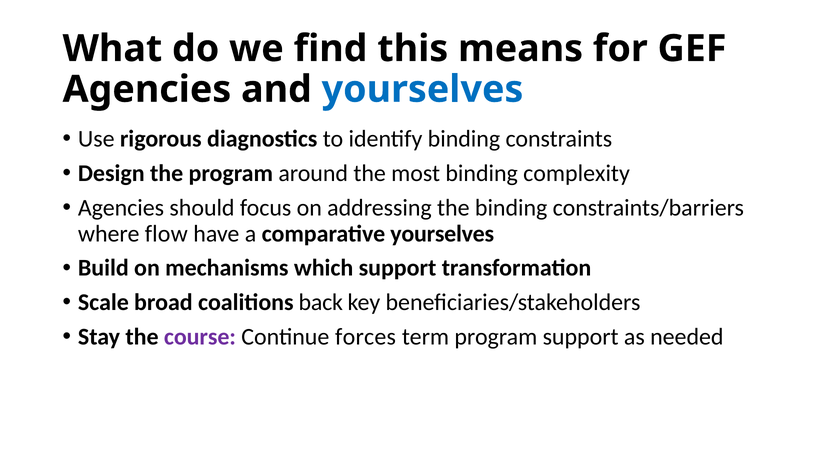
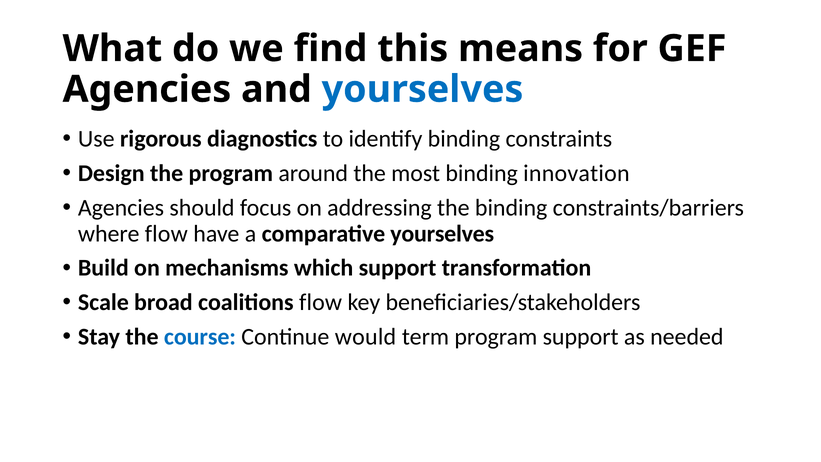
complexity: complexity -> innovation
coalitions back: back -> flow
course colour: purple -> blue
forces: forces -> would
